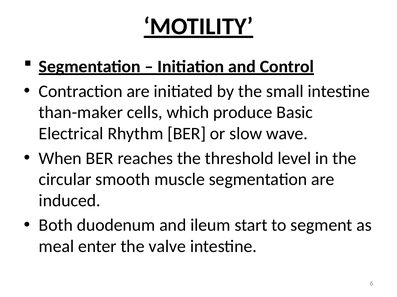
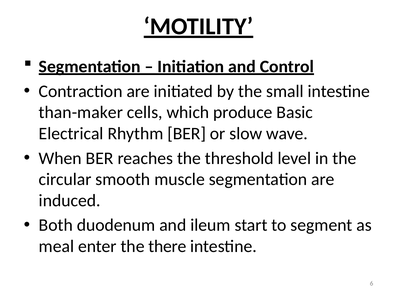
valve: valve -> there
